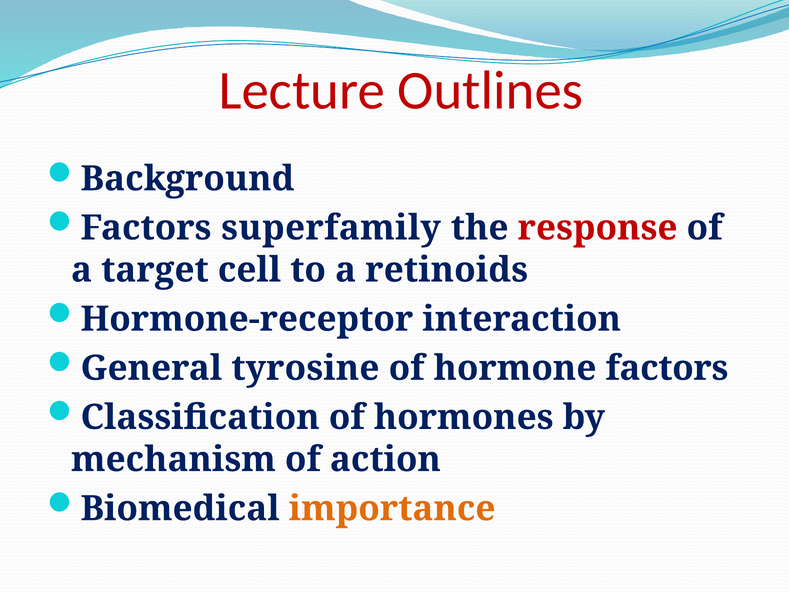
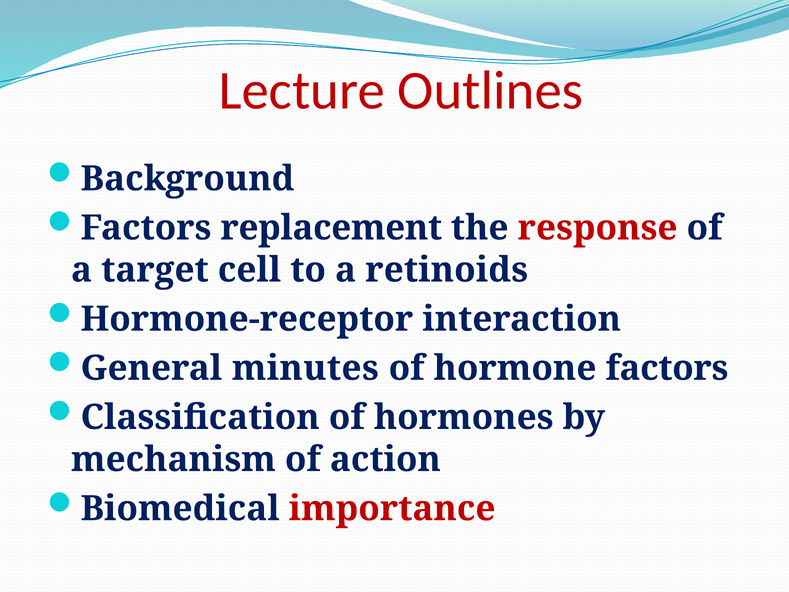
superfamily: superfamily -> replacement
tyrosine: tyrosine -> minutes
importance colour: orange -> red
